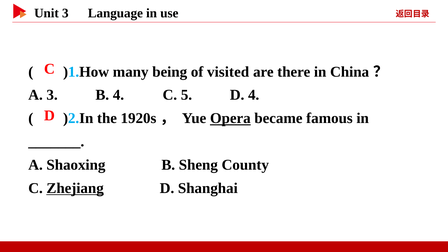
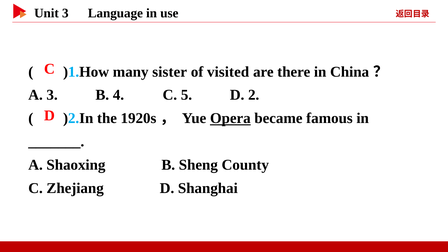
being: being -> sister
D 4: 4 -> 2
Zhejiang underline: present -> none
